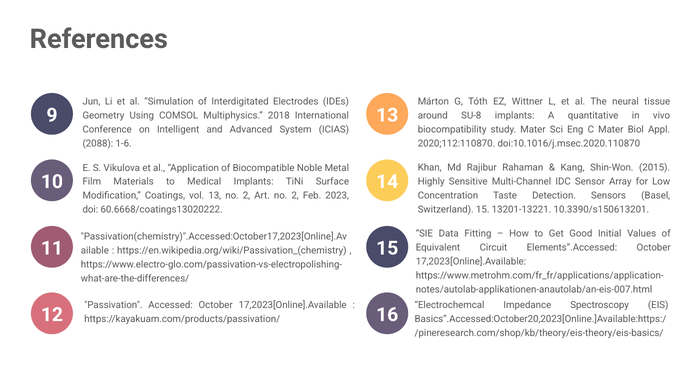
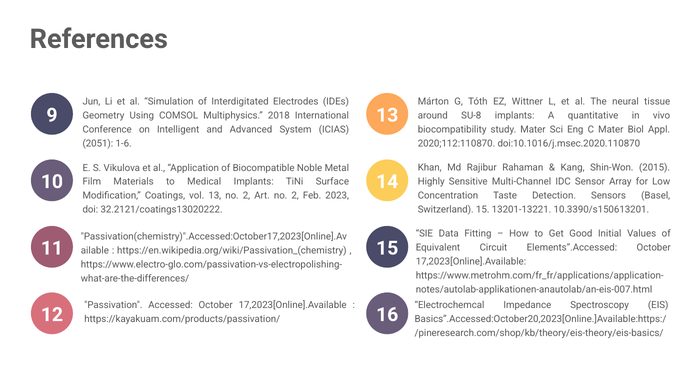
2088: 2088 -> 2051
60.6668/coatings13020222: 60.6668/coatings13020222 -> 32.2121/coatings13020222
